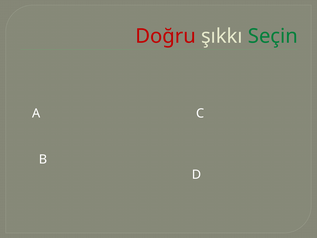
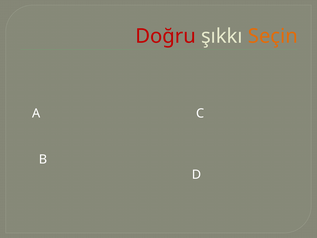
Seçin colour: green -> orange
